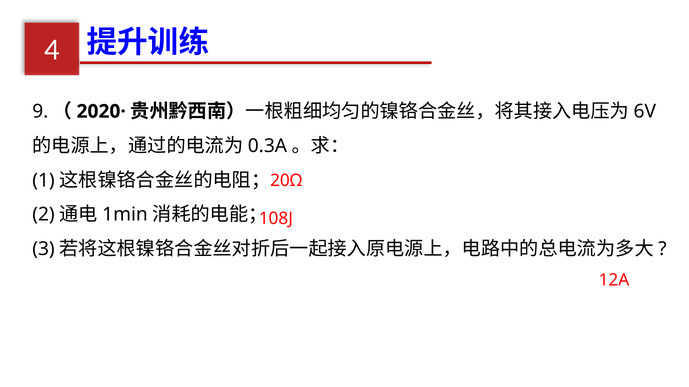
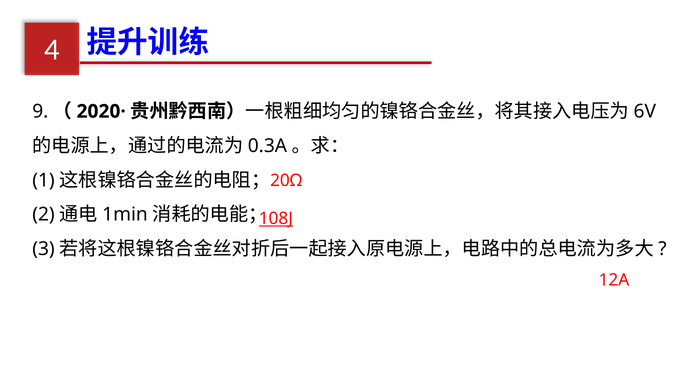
108J underline: none -> present
